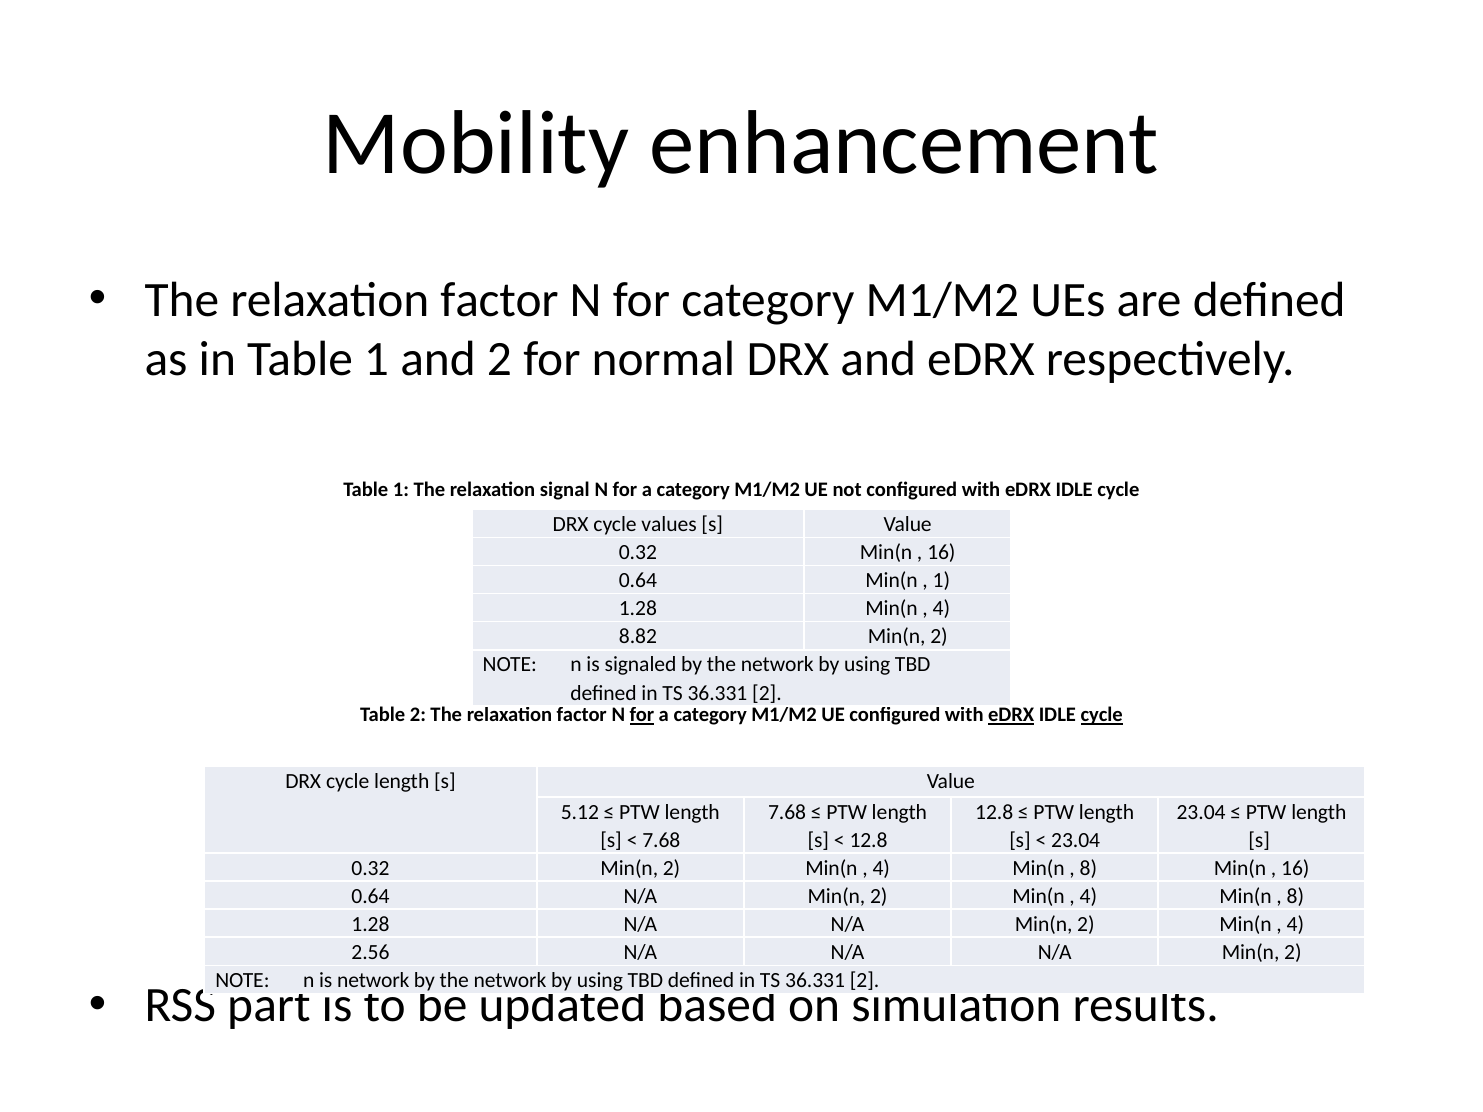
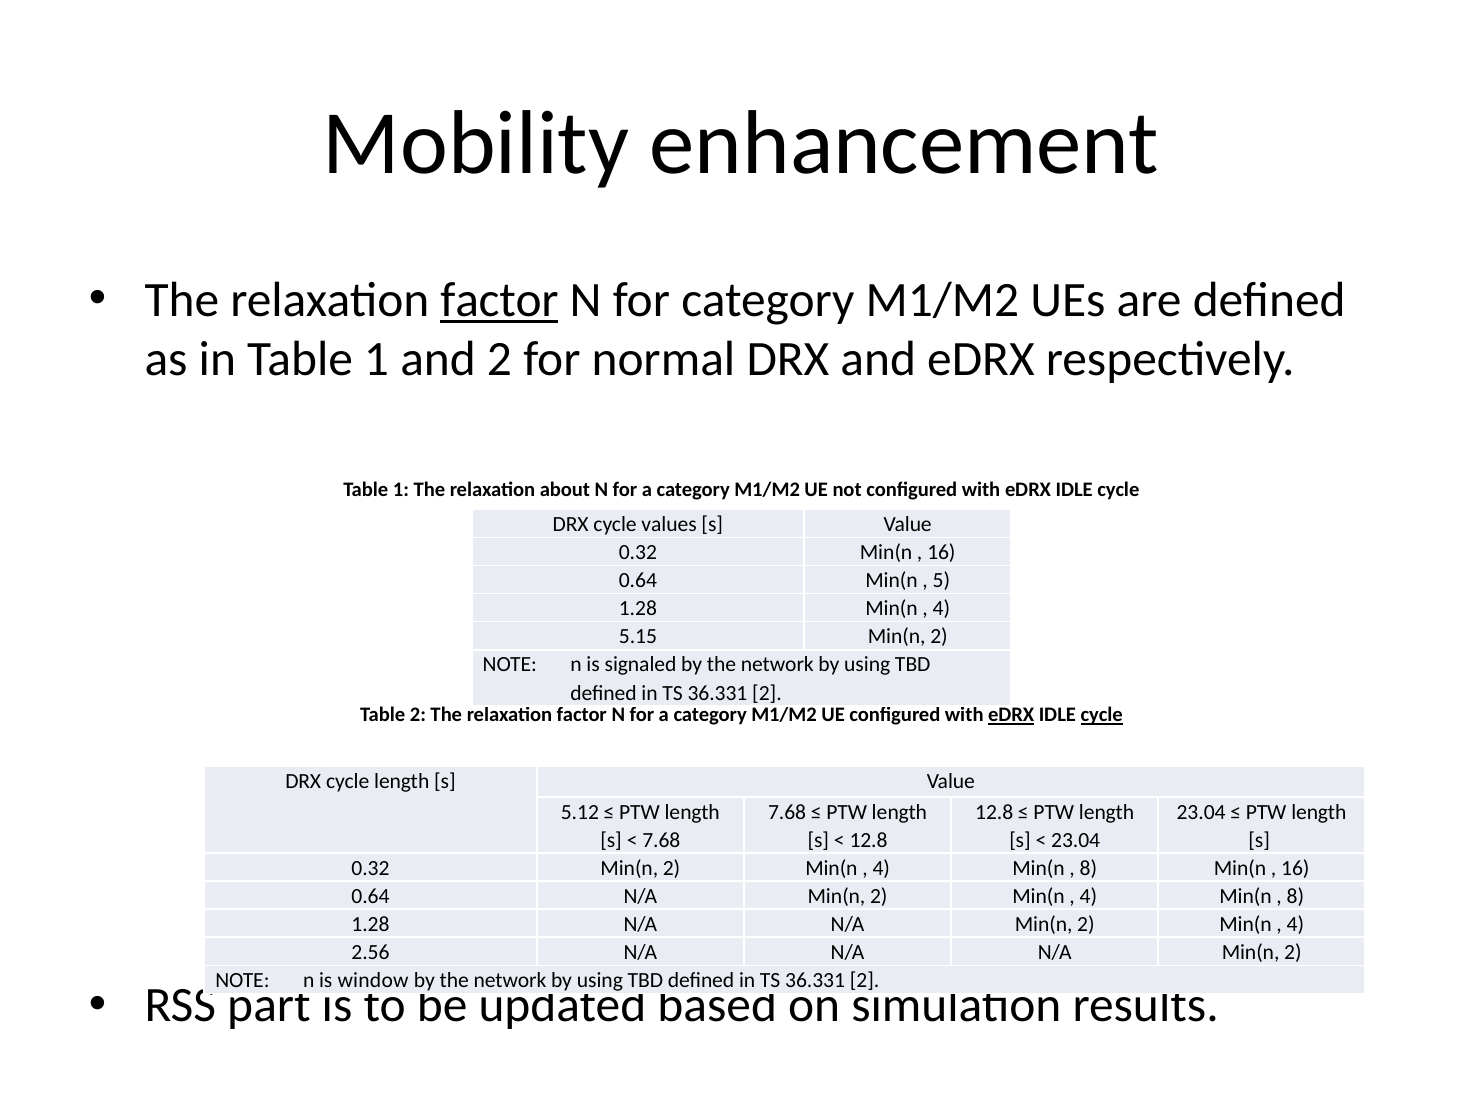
factor at (500, 300) underline: none -> present
signal: signal -> about
1 at (941, 581): 1 -> 5
8.82: 8.82 -> 5.15
for at (642, 715) underline: present -> none
is network: network -> window
